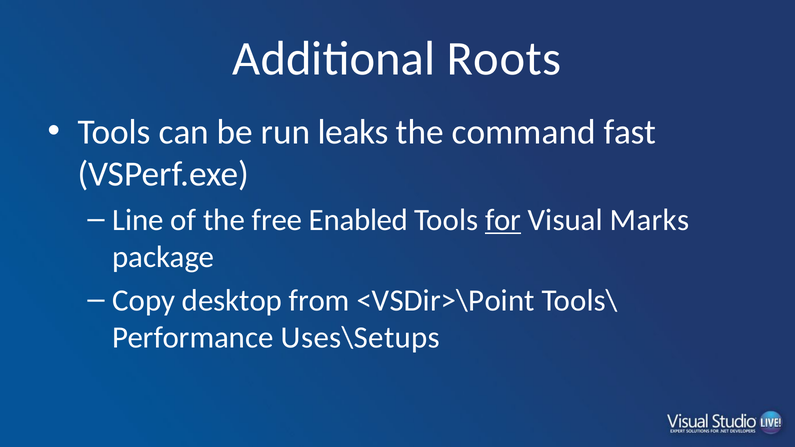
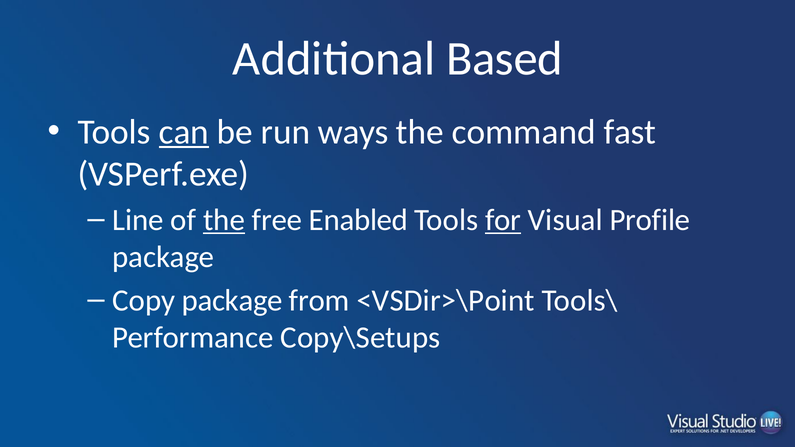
Roots: Roots -> Based
can underline: none -> present
leaks: leaks -> ways
the at (224, 220) underline: none -> present
Marks: Marks -> Profile
Copy desktop: desktop -> package
Uses\Setups: Uses\Setups -> Copy\Setups
